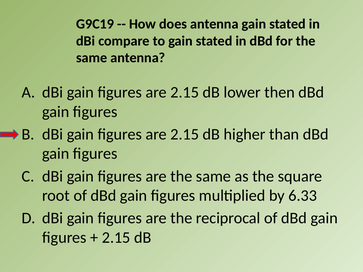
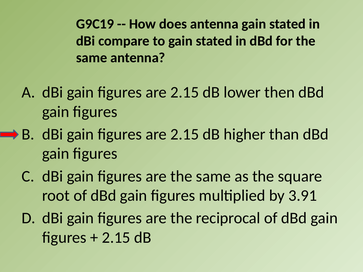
6.33: 6.33 -> 3.91
